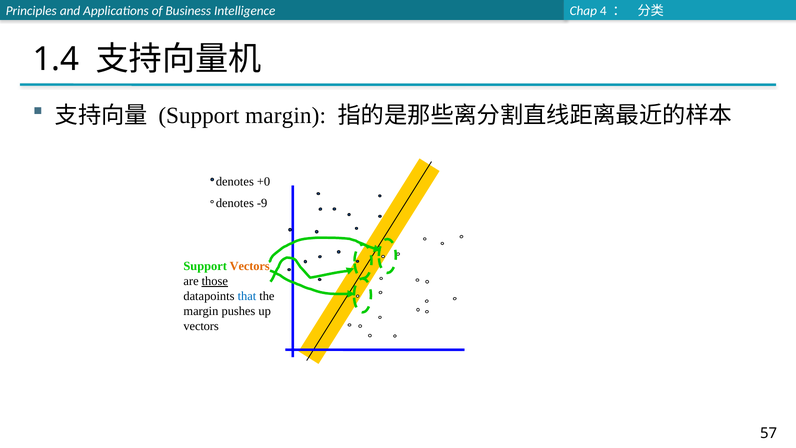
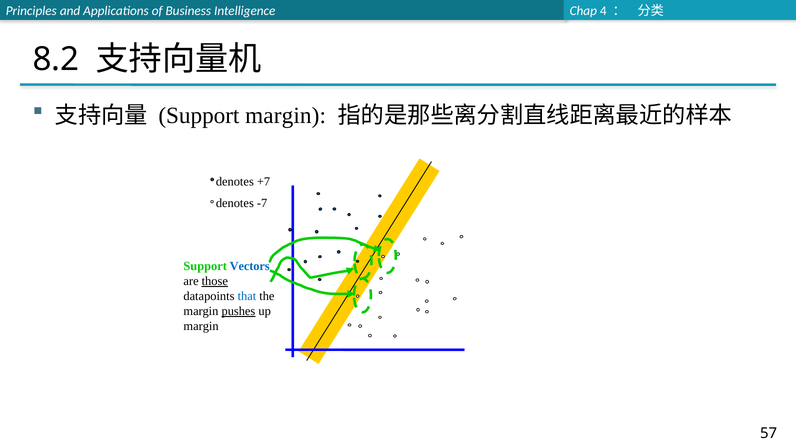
1.4: 1.4 -> 8.2
+0: +0 -> +7
-9: -9 -> -7
Vectors at (250, 266) colour: orange -> blue
pushes underline: none -> present
vectors at (201, 326): vectors -> margin
